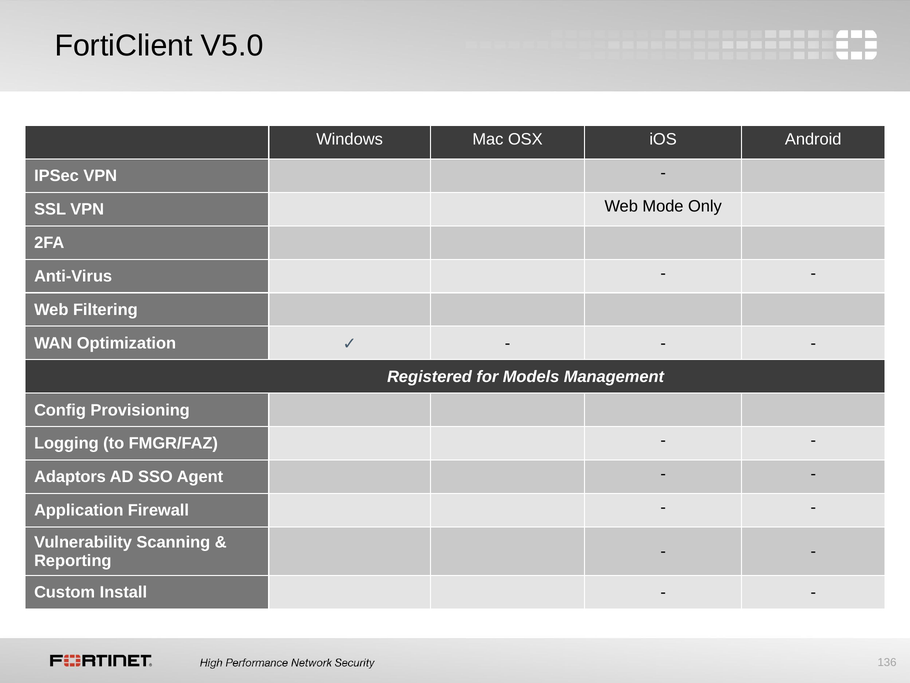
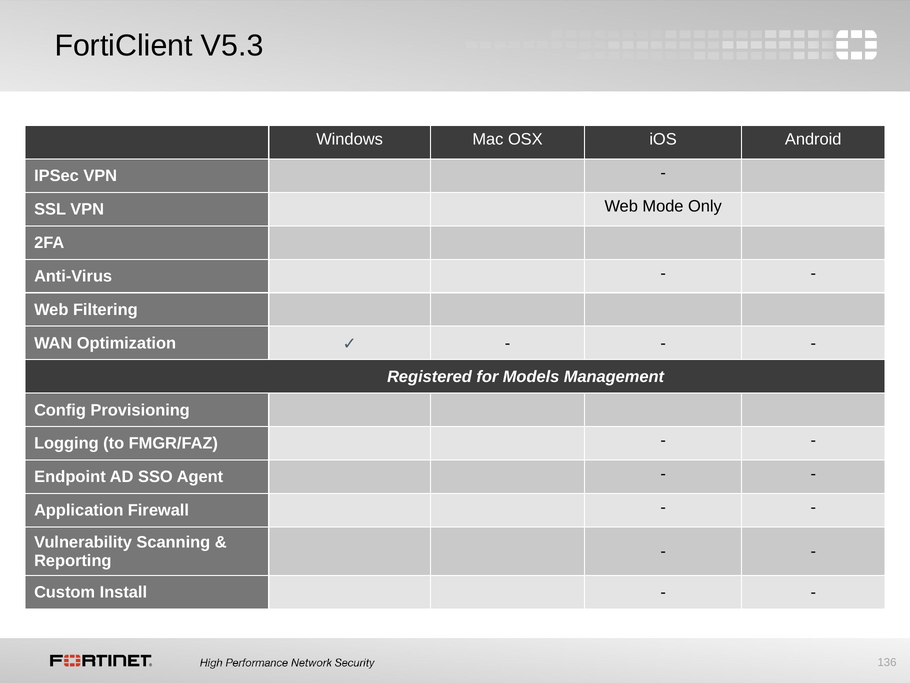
V5.0: V5.0 -> V5.3
Adaptors: Adaptors -> Endpoint
